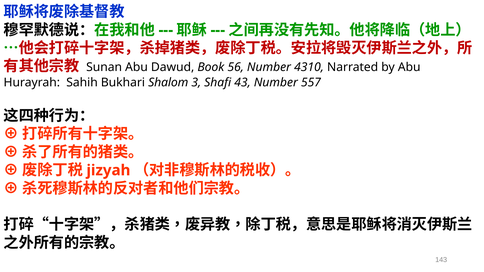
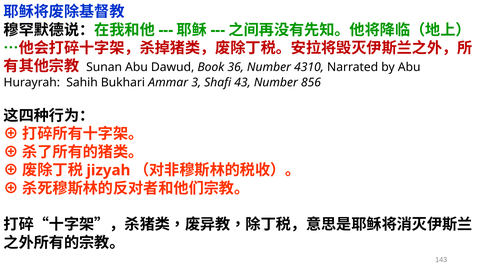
56: 56 -> 36
Shalom: Shalom -> Ammar
557: 557 -> 856
